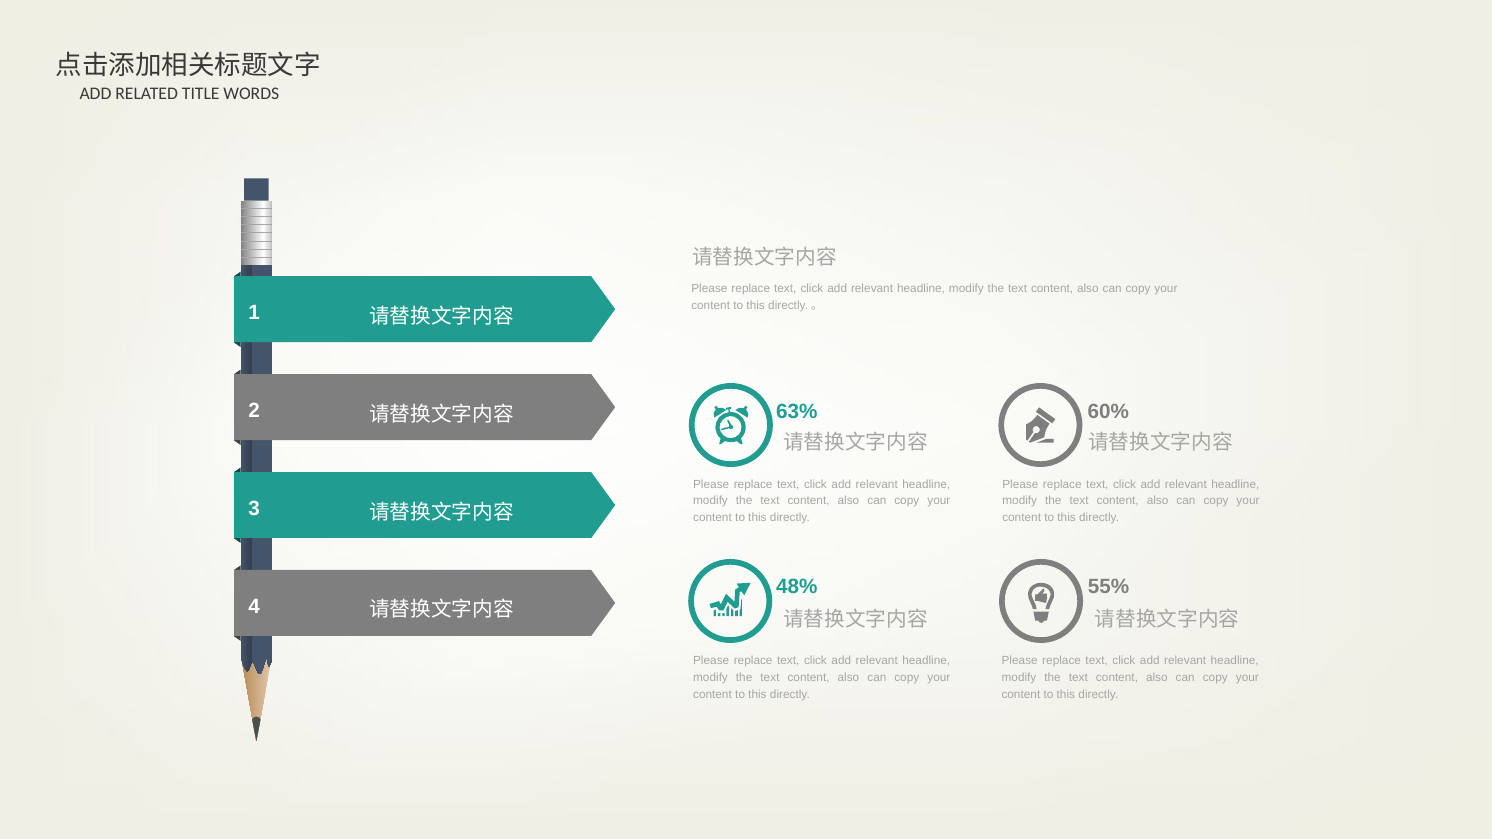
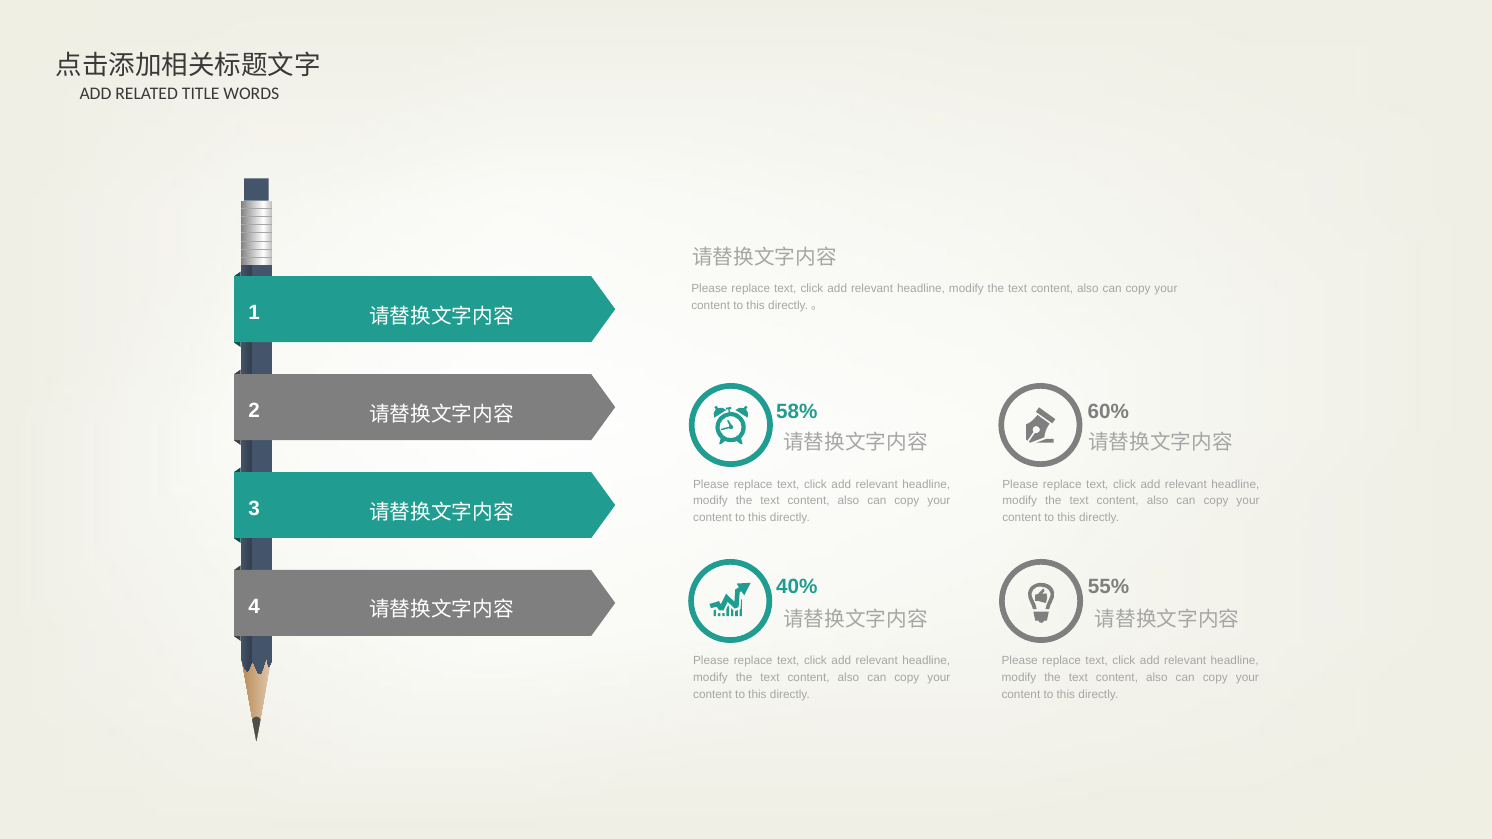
63%: 63% -> 58%
48%: 48% -> 40%
